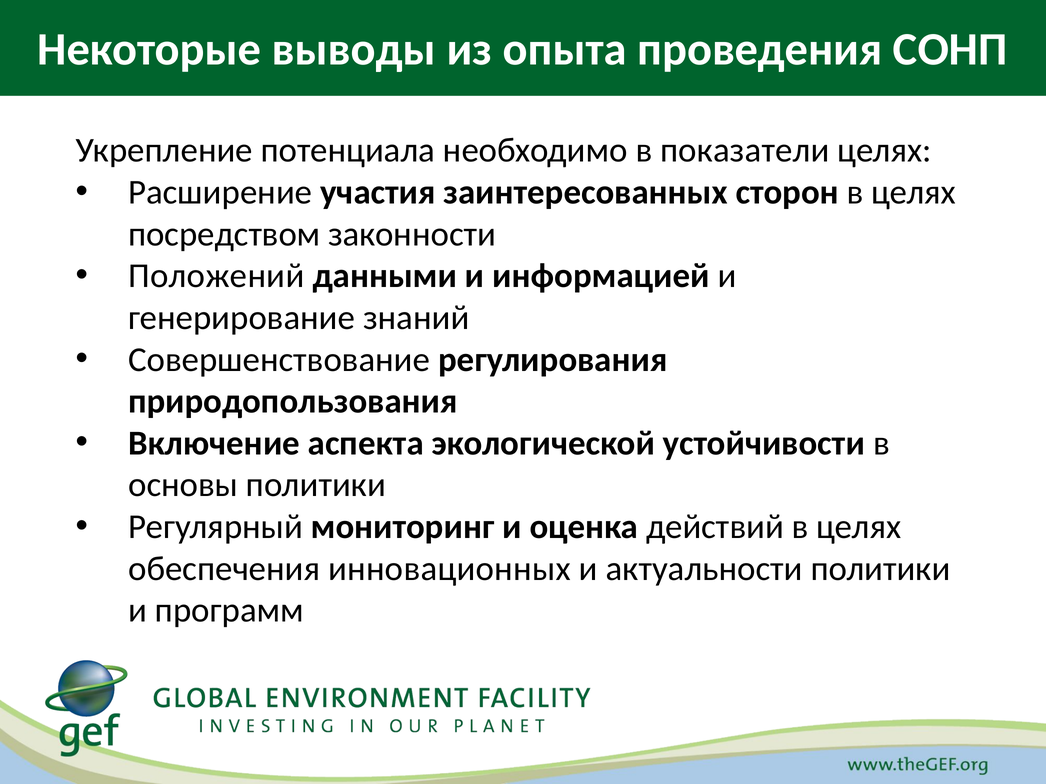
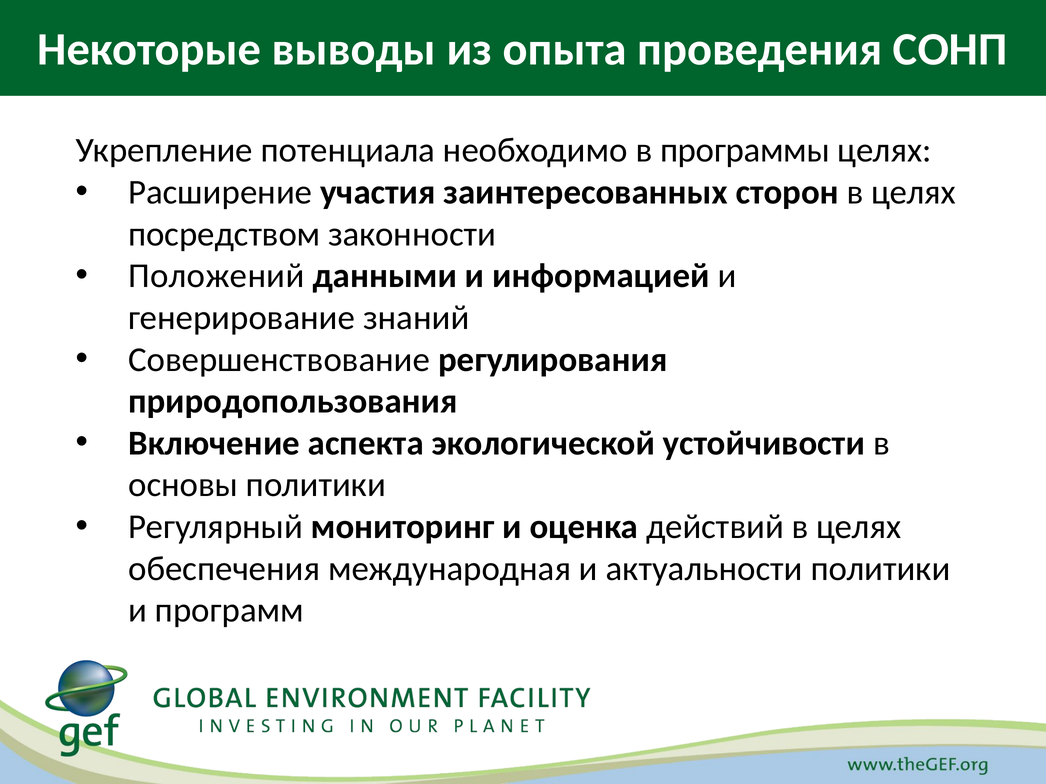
показатели: показатели -> программы
инновационных: инновационных -> международная
